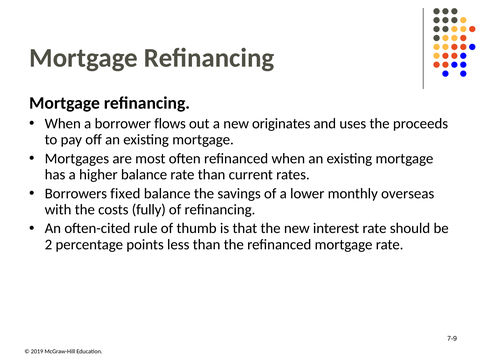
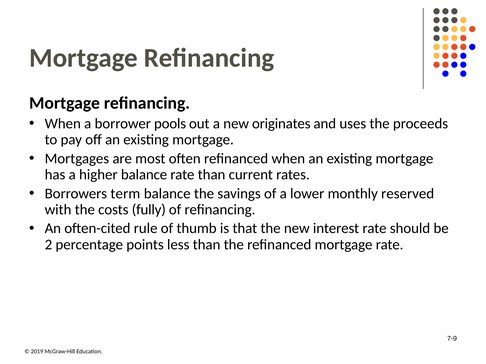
flows: flows -> pools
fixed: fixed -> term
overseas: overseas -> reserved
